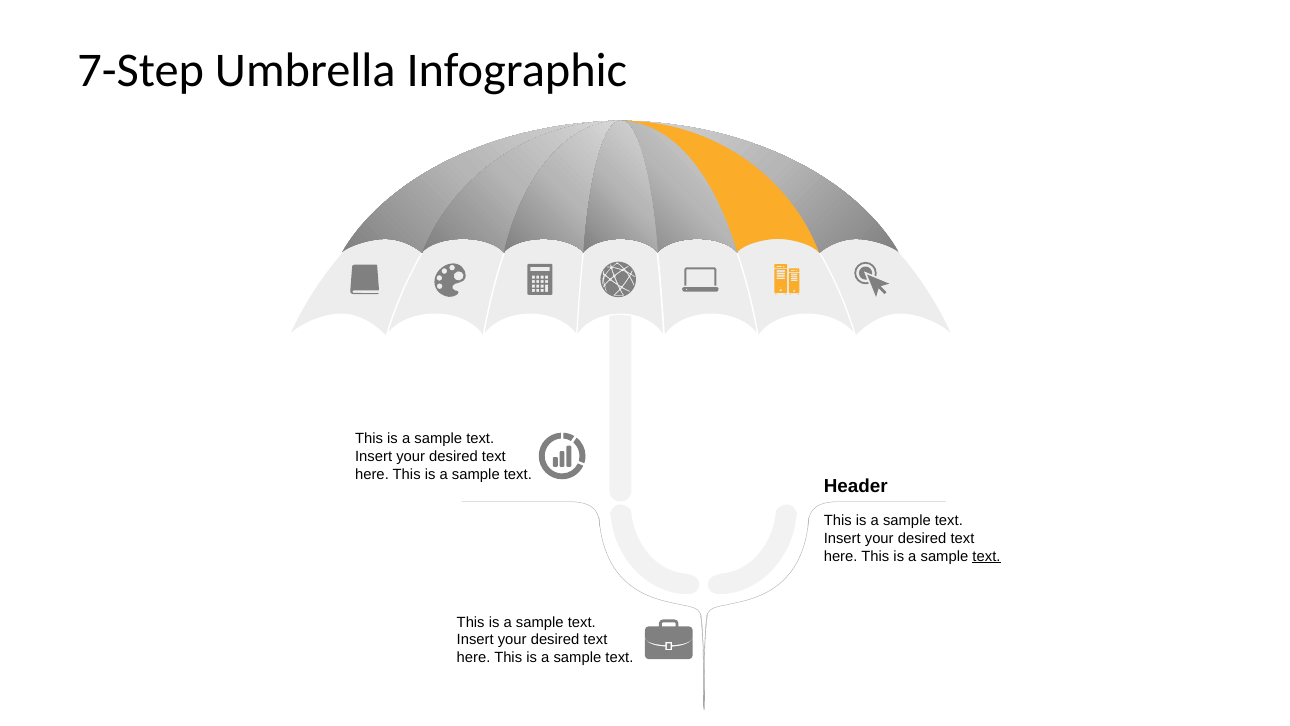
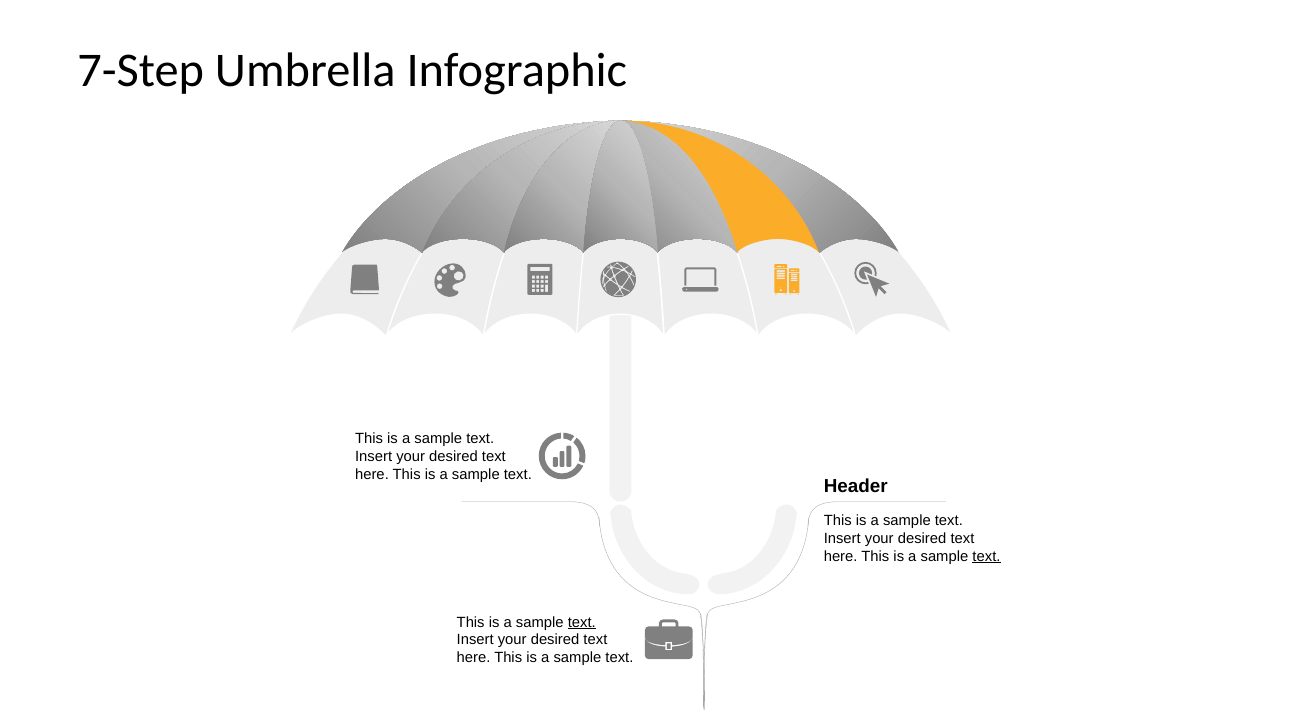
text at (582, 622) underline: none -> present
